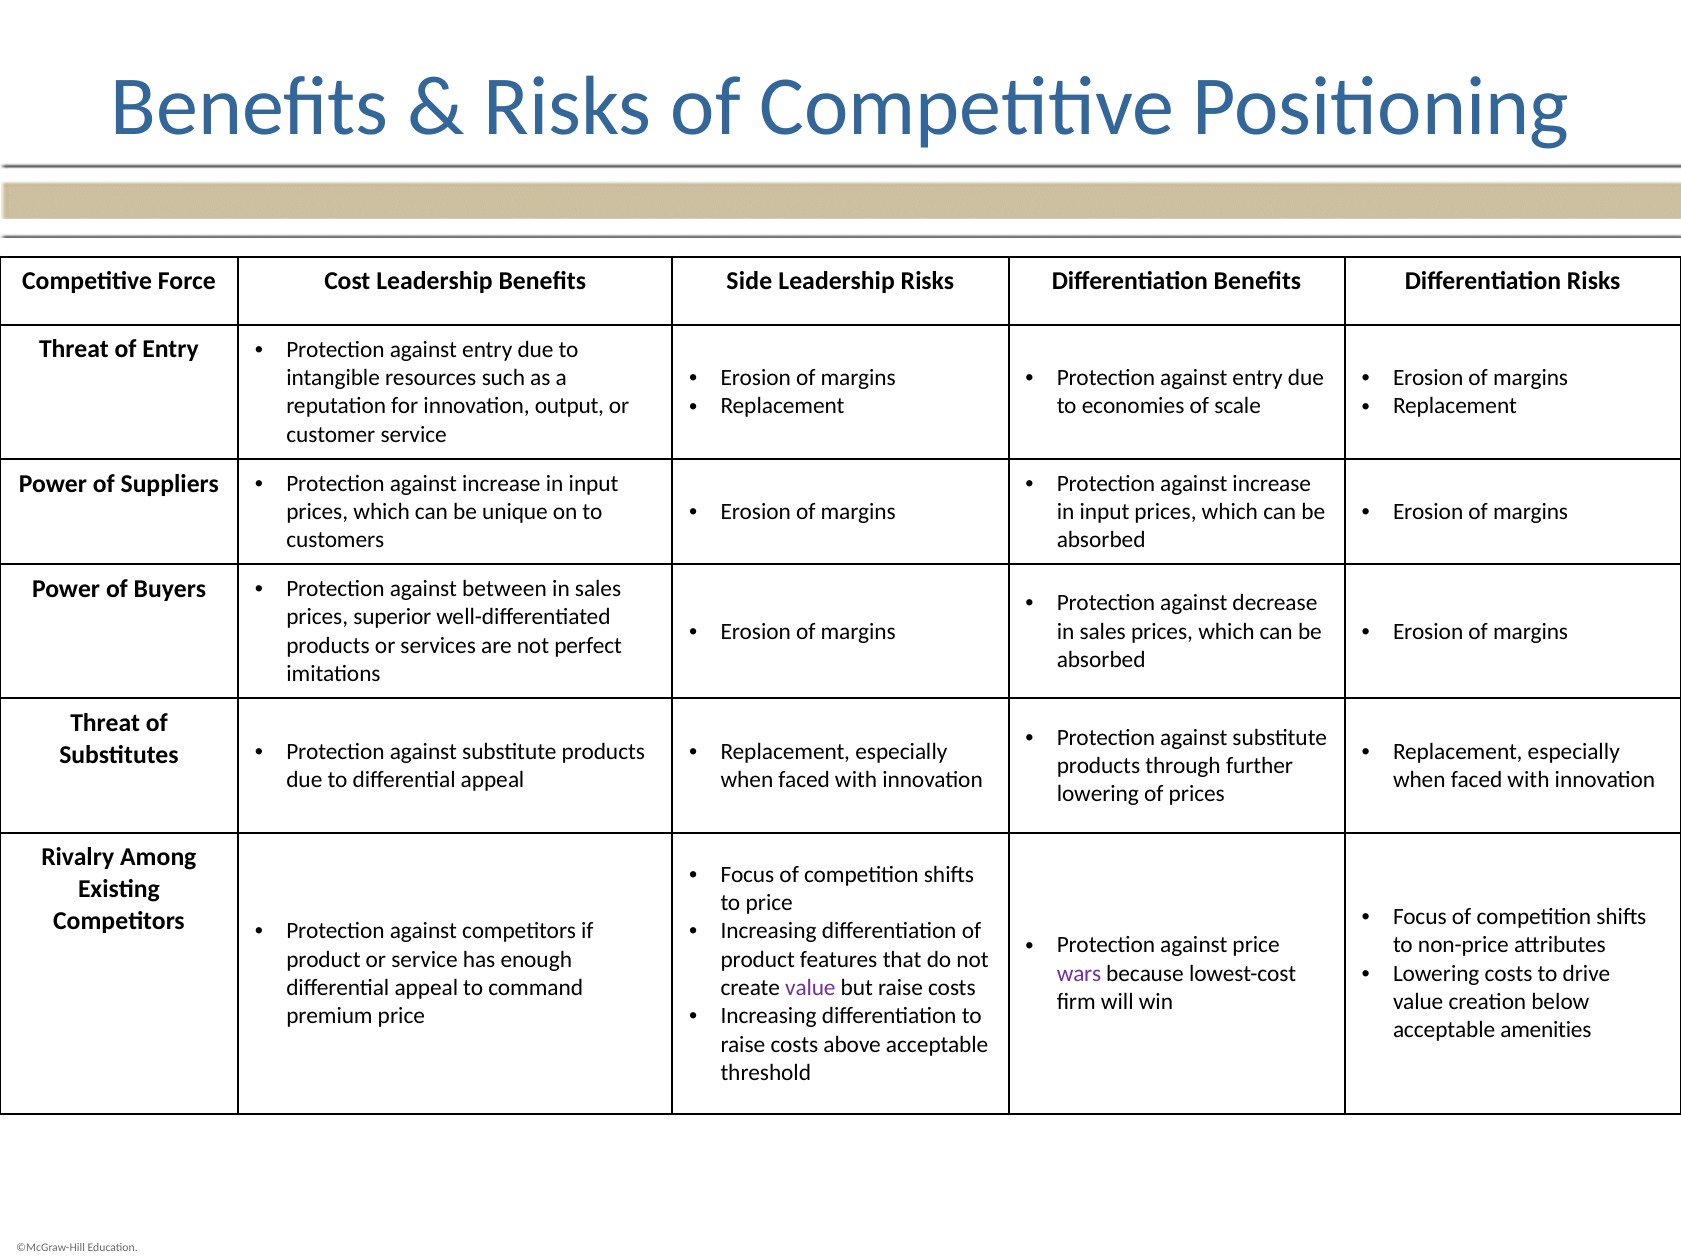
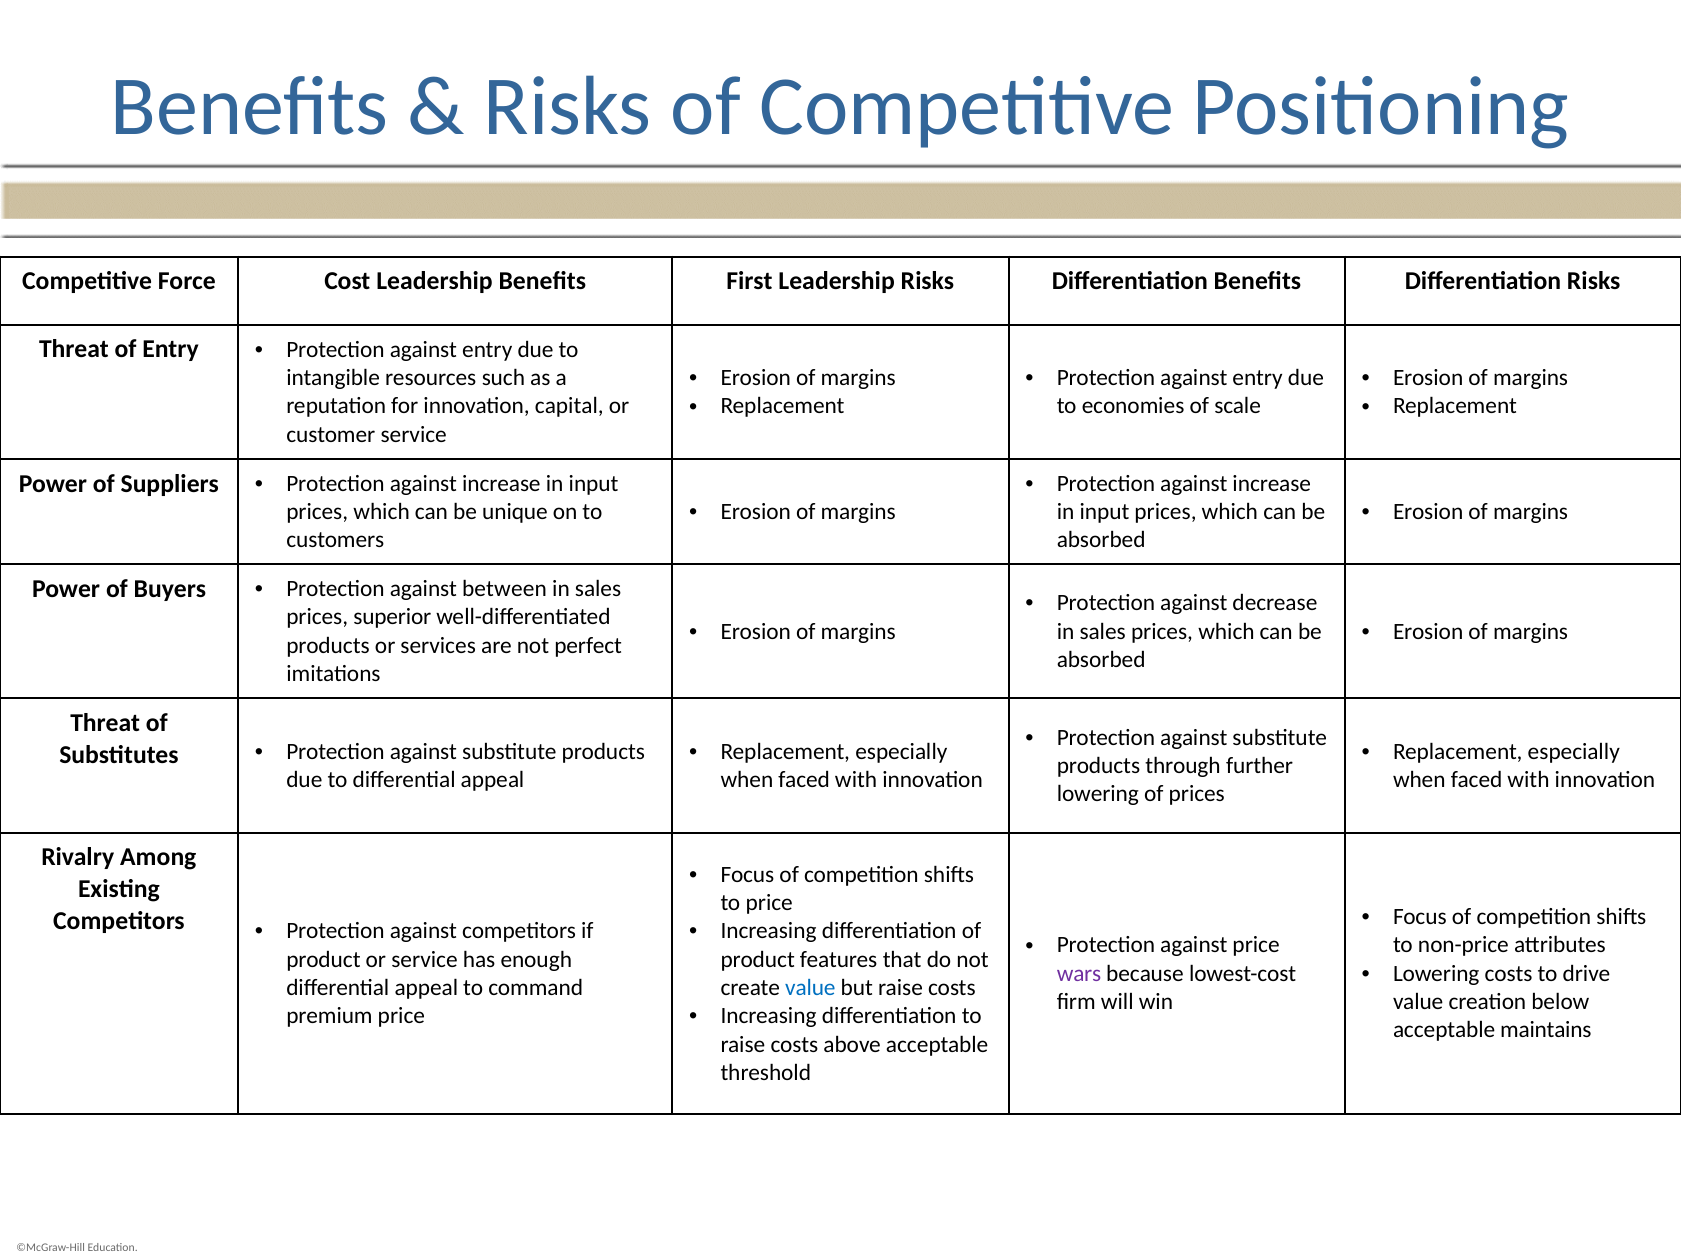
Side: Side -> First
output: output -> capital
value at (810, 988) colour: purple -> blue
amenities: amenities -> maintains
